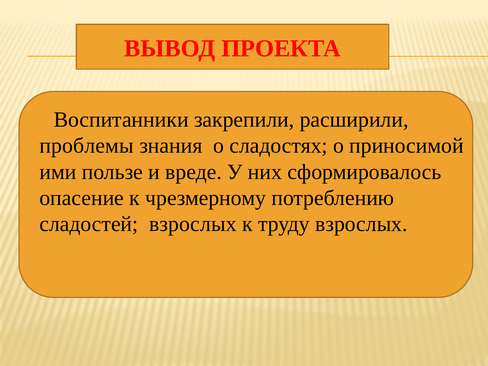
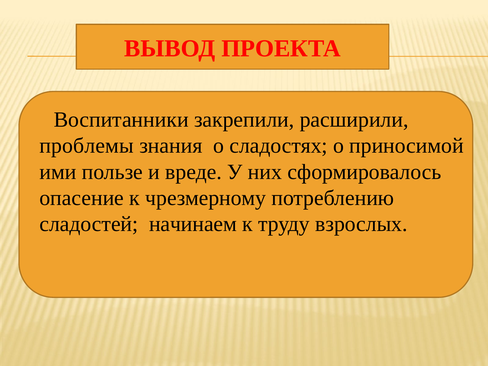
сладостей взрослых: взрослых -> начинаем
